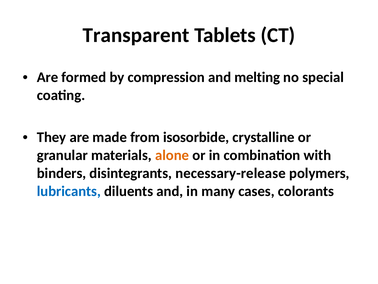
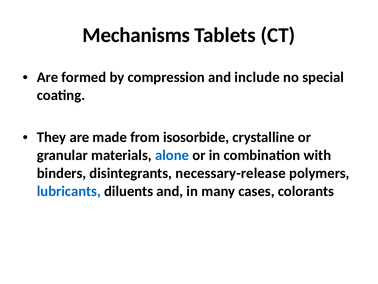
Transparent: Transparent -> Mechanisms
melting: melting -> include
alone colour: orange -> blue
